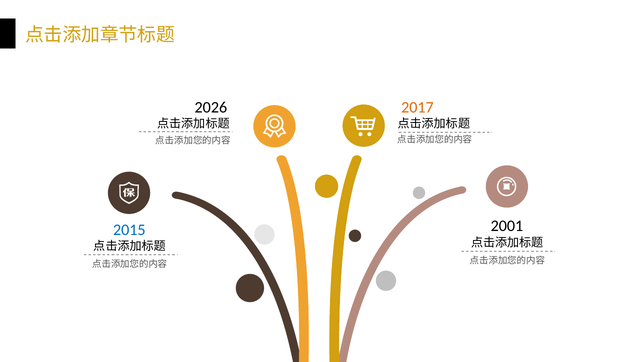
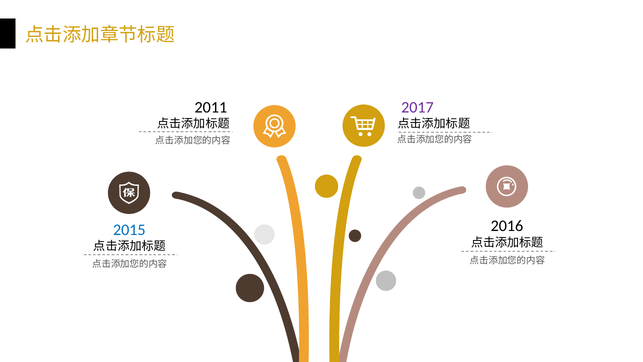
2026: 2026 -> 2011
2017 colour: orange -> purple
2001: 2001 -> 2016
